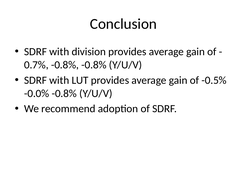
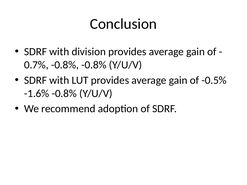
-0.0%: -0.0% -> -1.6%
